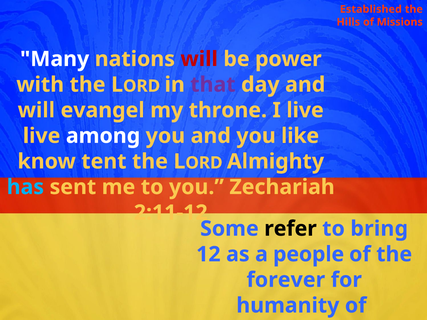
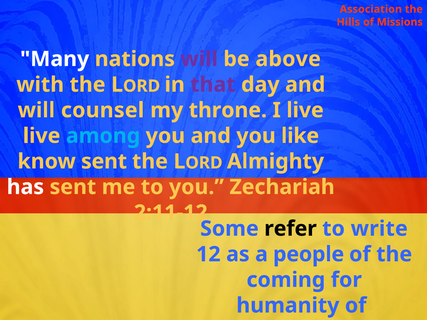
Established: Established -> Association
will at (199, 59) colour: red -> purple
power: power -> above
evangel: evangel -> counsel
among colour: white -> light blue
know tent: tent -> sent
has colour: light blue -> white
bring: bring -> write
forever: forever -> coming
